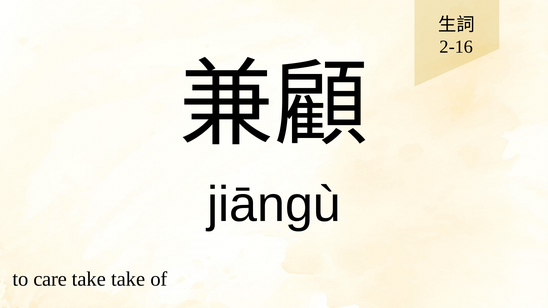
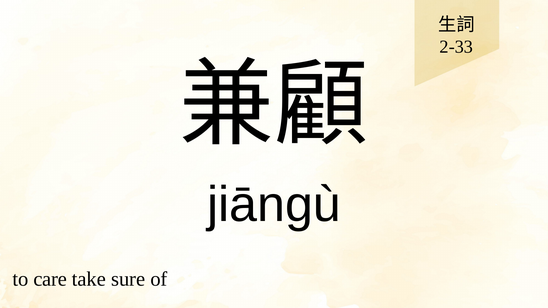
2-16: 2-16 -> 2-33
take take: take -> sure
